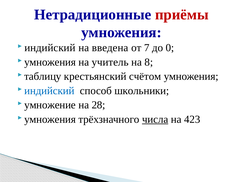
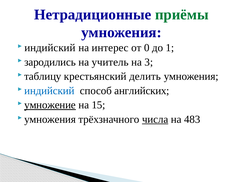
приёмы colour: red -> green
введена: введена -> интерес
7: 7 -> 0
0: 0 -> 1
умножения at (50, 62): умножения -> зародились
8: 8 -> 3
счётом: счётом -> делить
школьники: школьники -> английских
умножение underline: none -> present
28: 28 -> 15
423: 423 -> 483
